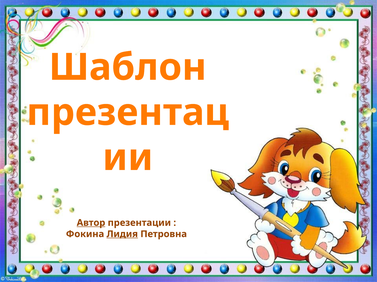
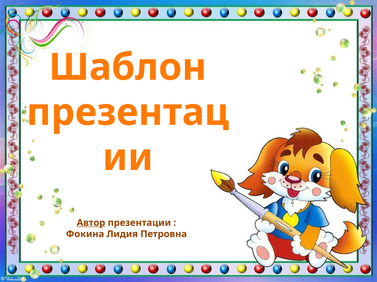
Лидия underline: present -> none
